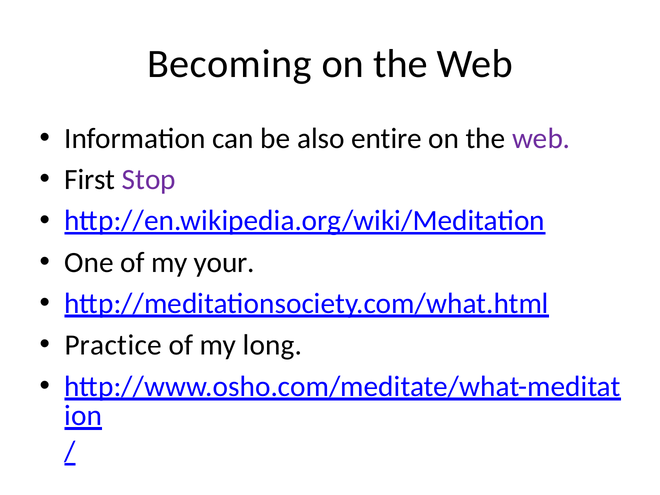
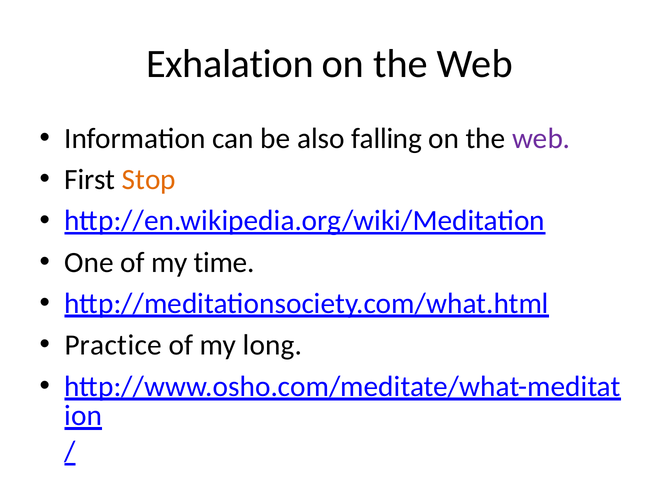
Becoming: Becoming -> Exhalation
entire: entire -> falling
Stop colour: purple -> orange
your: your -> time
